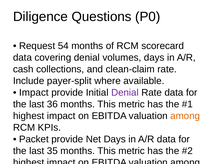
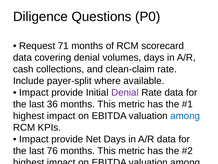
54: 54 -> 71
among at (185, 115) colour: orange -> blue
Packet at (34, 139): Packet -> Impact
35: 35 -> 76
